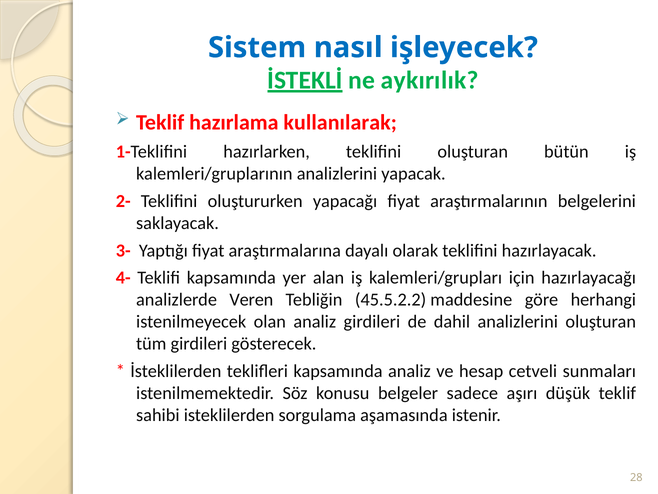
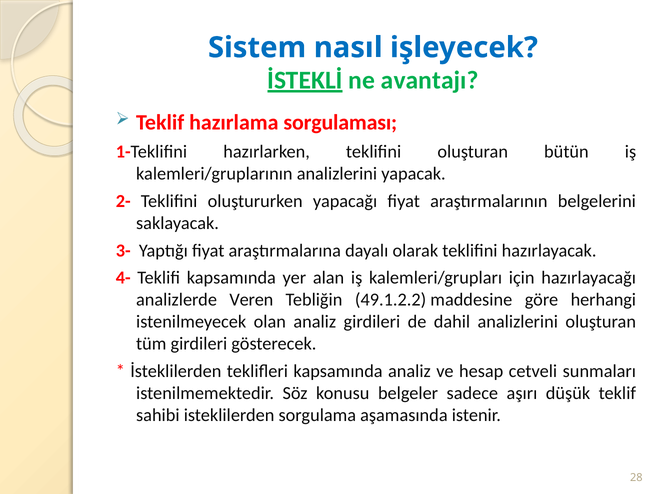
aykırılık: aykırılık -> avantajı
kullanılarak: kullanılarak -> sorgulaması
45.5.2.2: 45.5.2.2 -> 49.1.2.2
